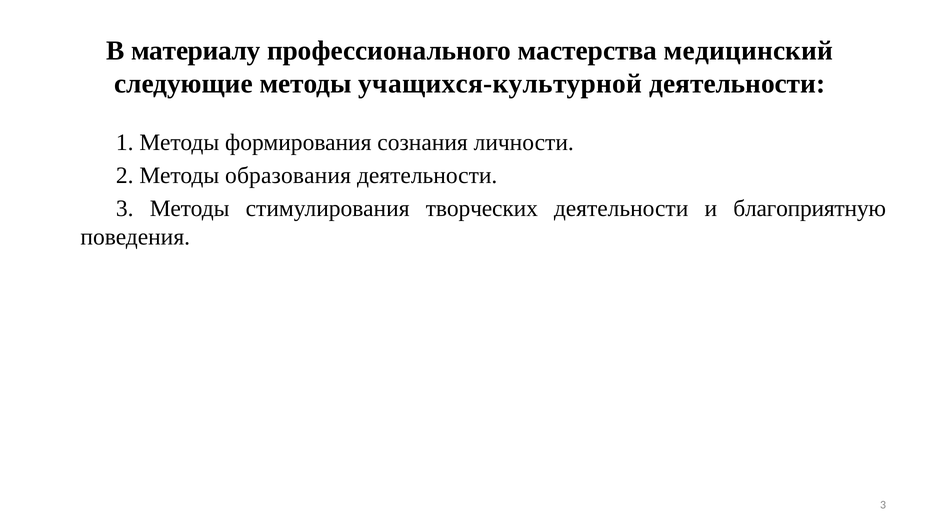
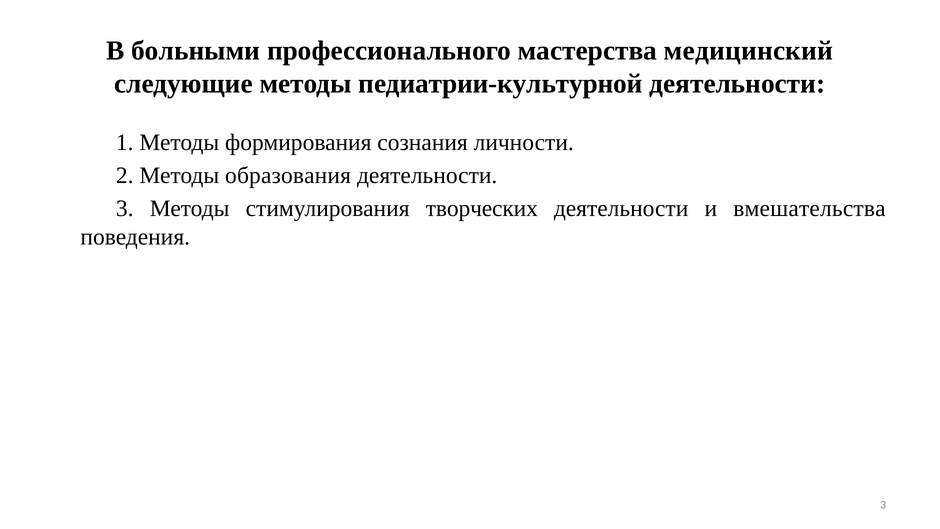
материалу: материалу -> больными
учащихся-культурной: учащихся-культурной -> педиатрии-культурной
благоприятную: благоприятную -> вмешательства
